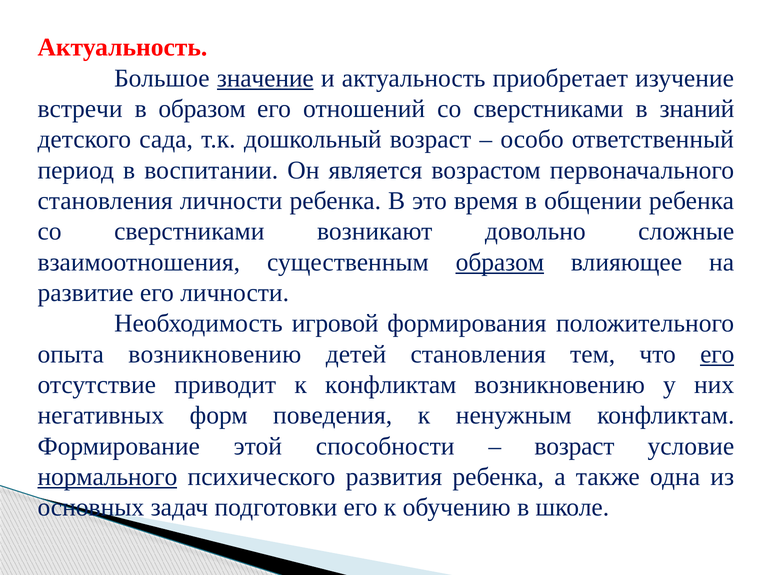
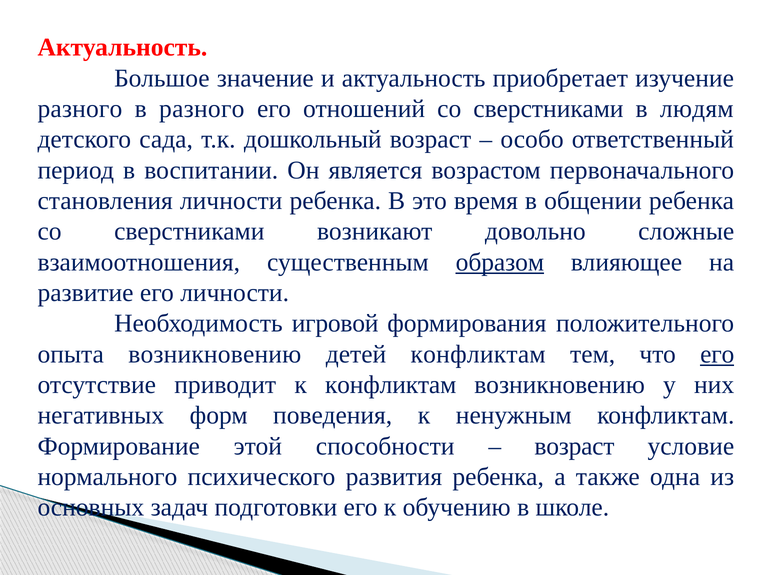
значение underline: present -> none
встречи at (80, 109): встречи -> разного
в образом: образом -> разного
знаний: знаний -> людям
детей становления: становления -> конфликтам
нормального underline: present -> none
